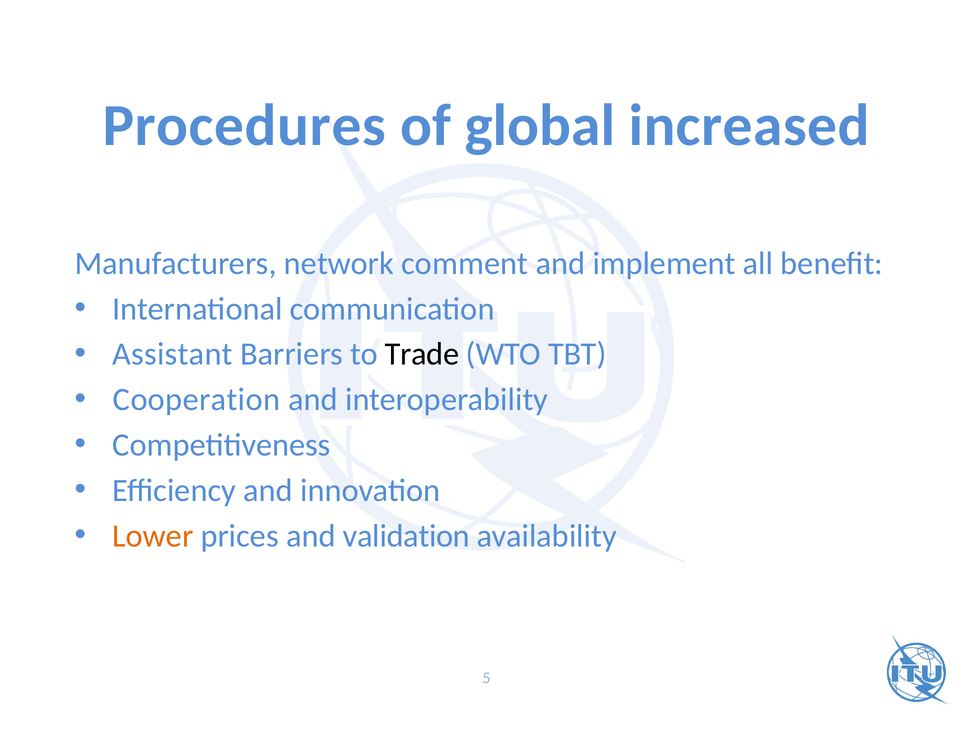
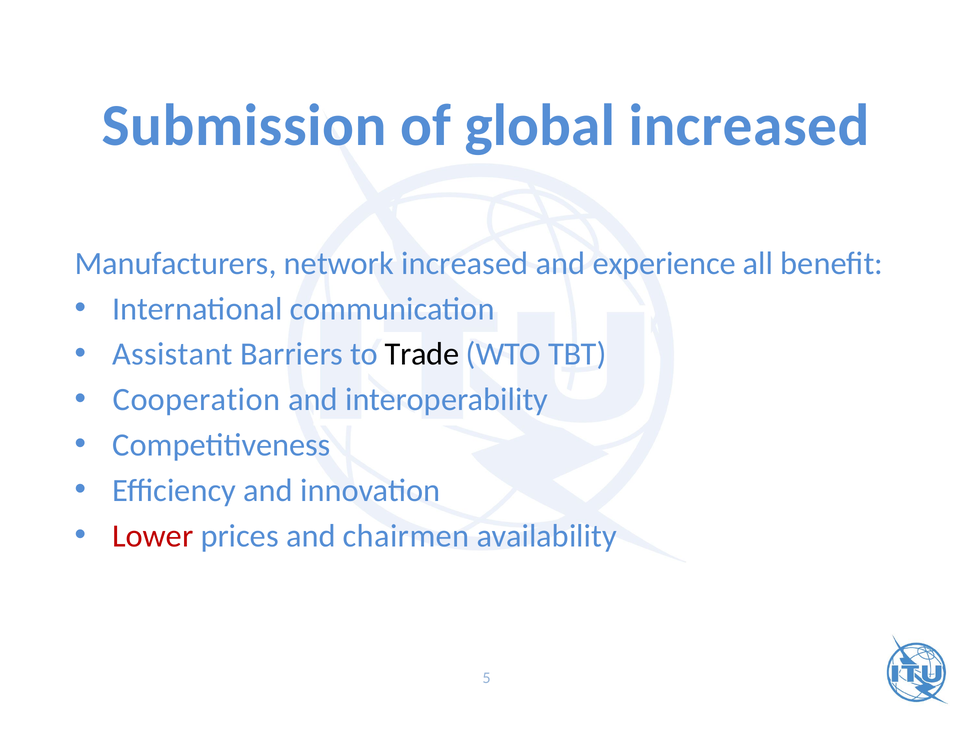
Procedures: Procedures -> Submission
network comment: comment -> increased
implement: implement -> experience
Lower colour: orange -> red
validation: validation -> chairmen
